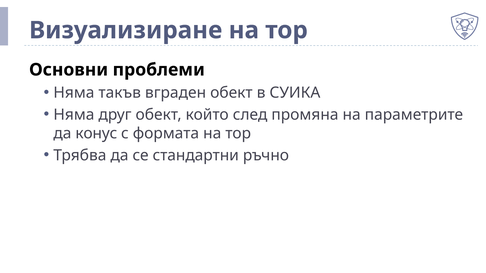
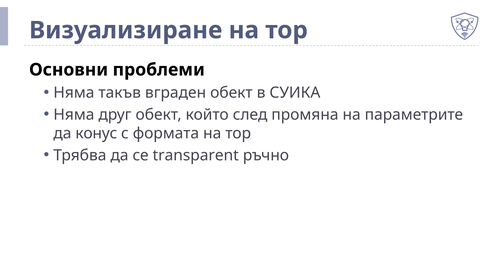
стандартни: стандартни -> transparent
